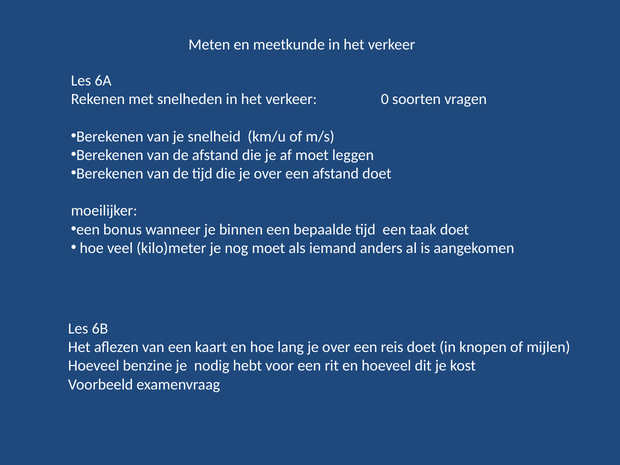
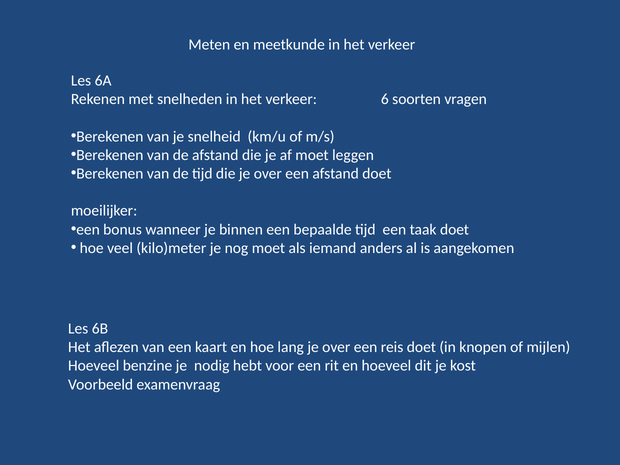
0: 0 -> 6
